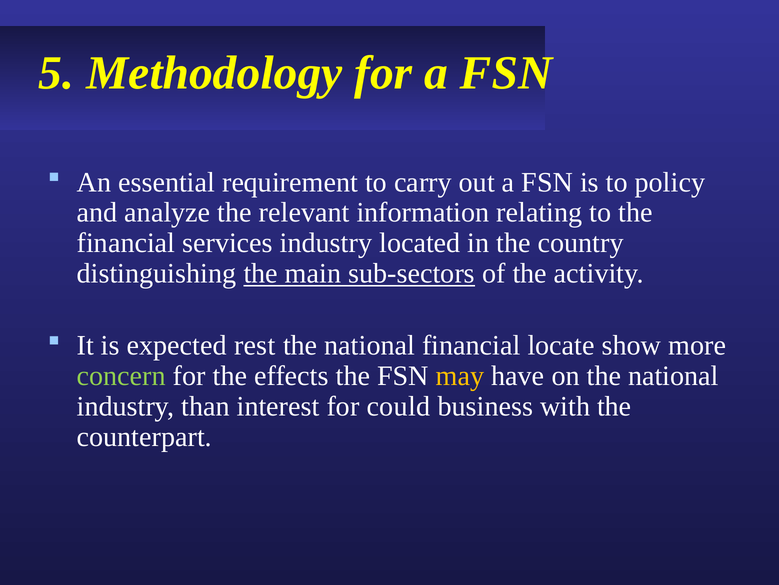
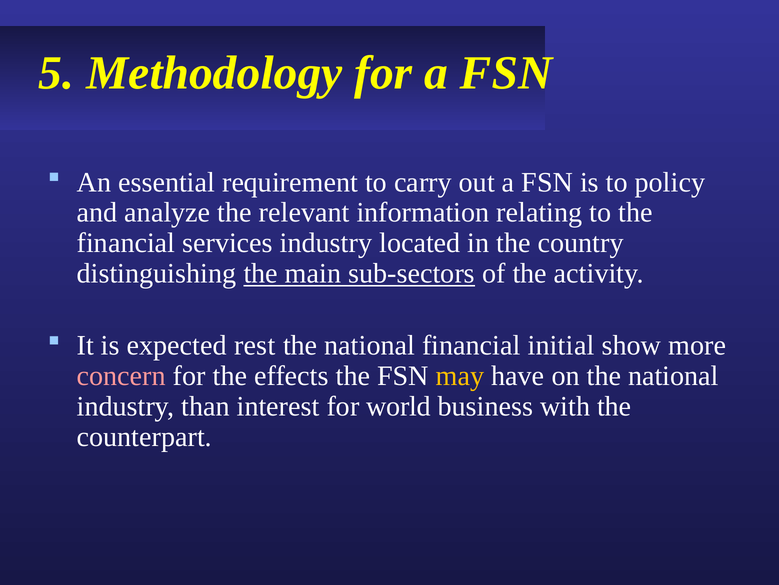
locate: locate -> initial
concern colour: light green -> pink
could: could -> world
